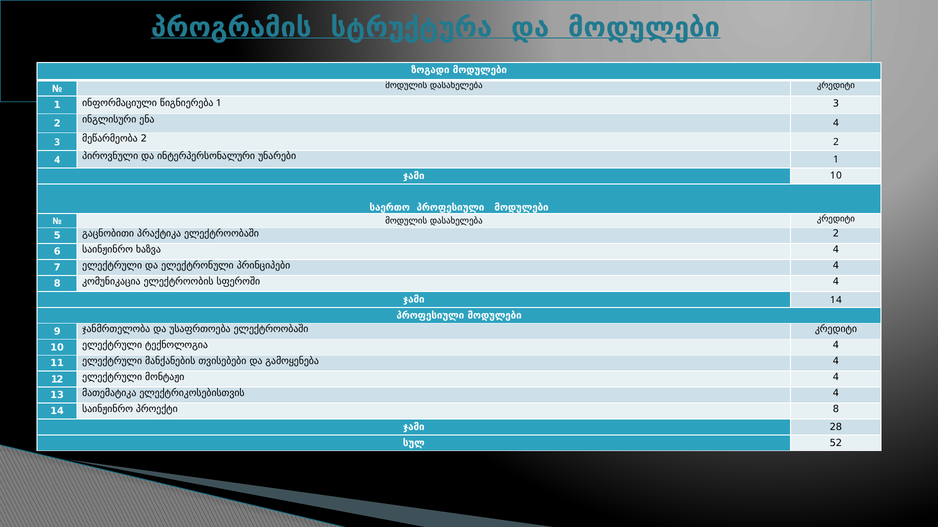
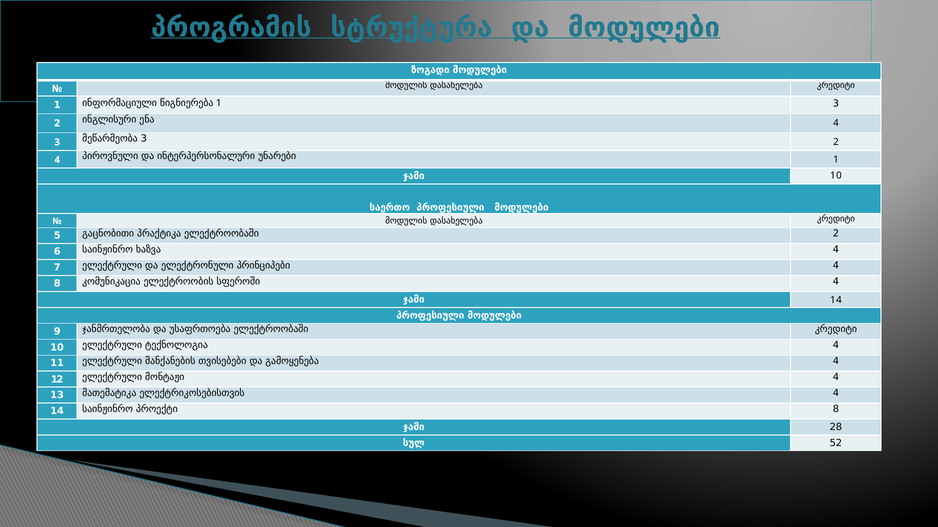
მეწარმეობა 2: 2 -> 3
